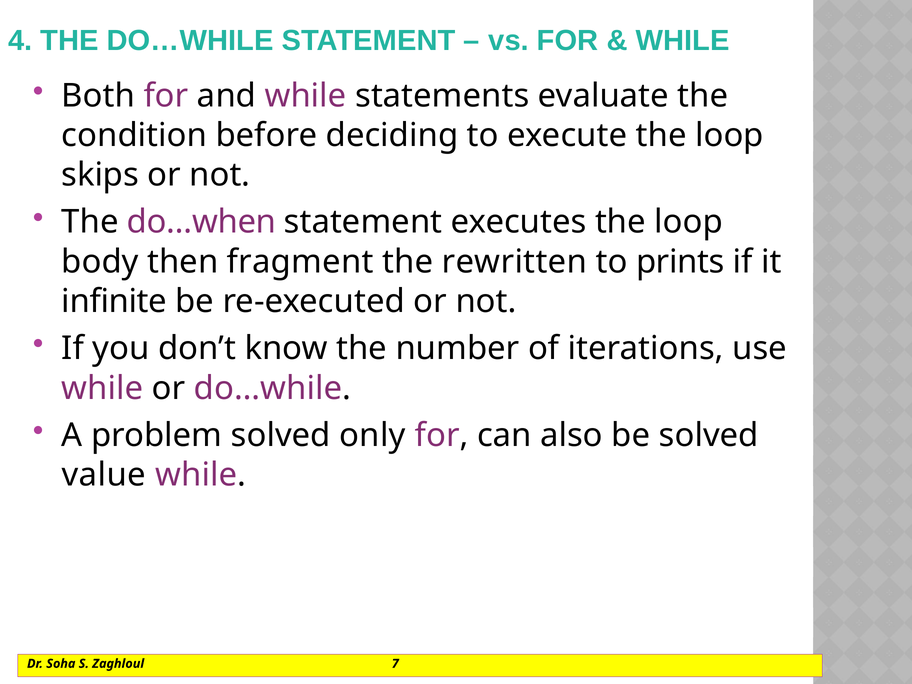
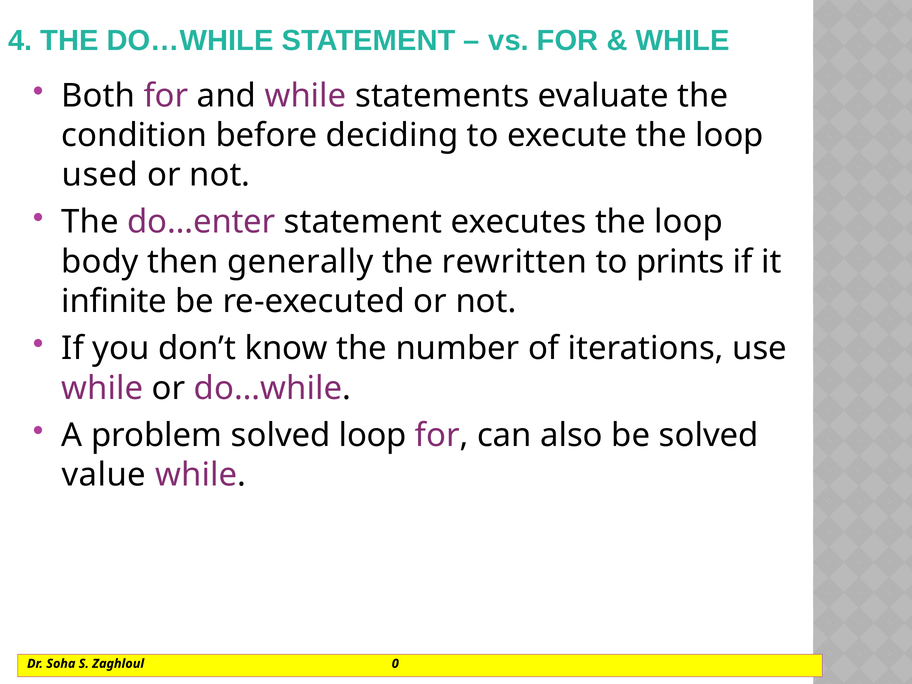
skips: skips -> used
do…when: do…when -> do…enter
fragment: fragment -> generally
solved only: only -> loop
7: 7 -> 0
